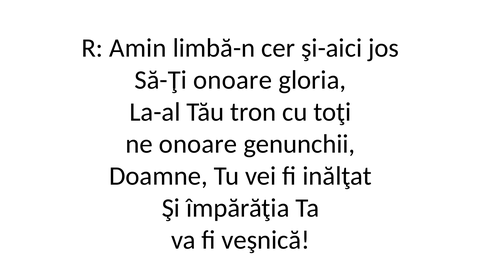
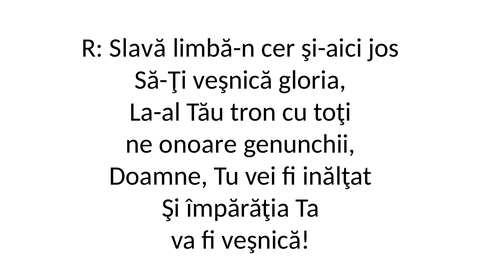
Amin: Amin -> Slavă
Să-Ţi onoare: onoare -> veşnică
